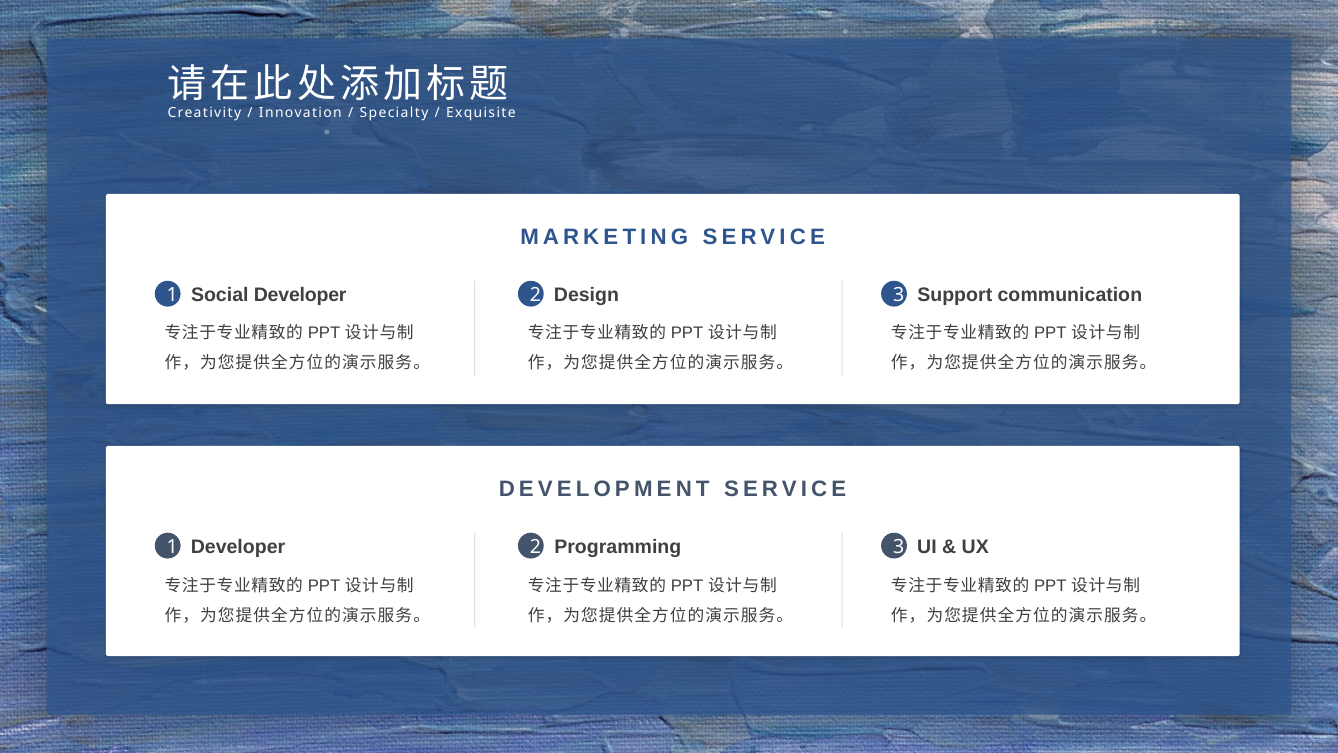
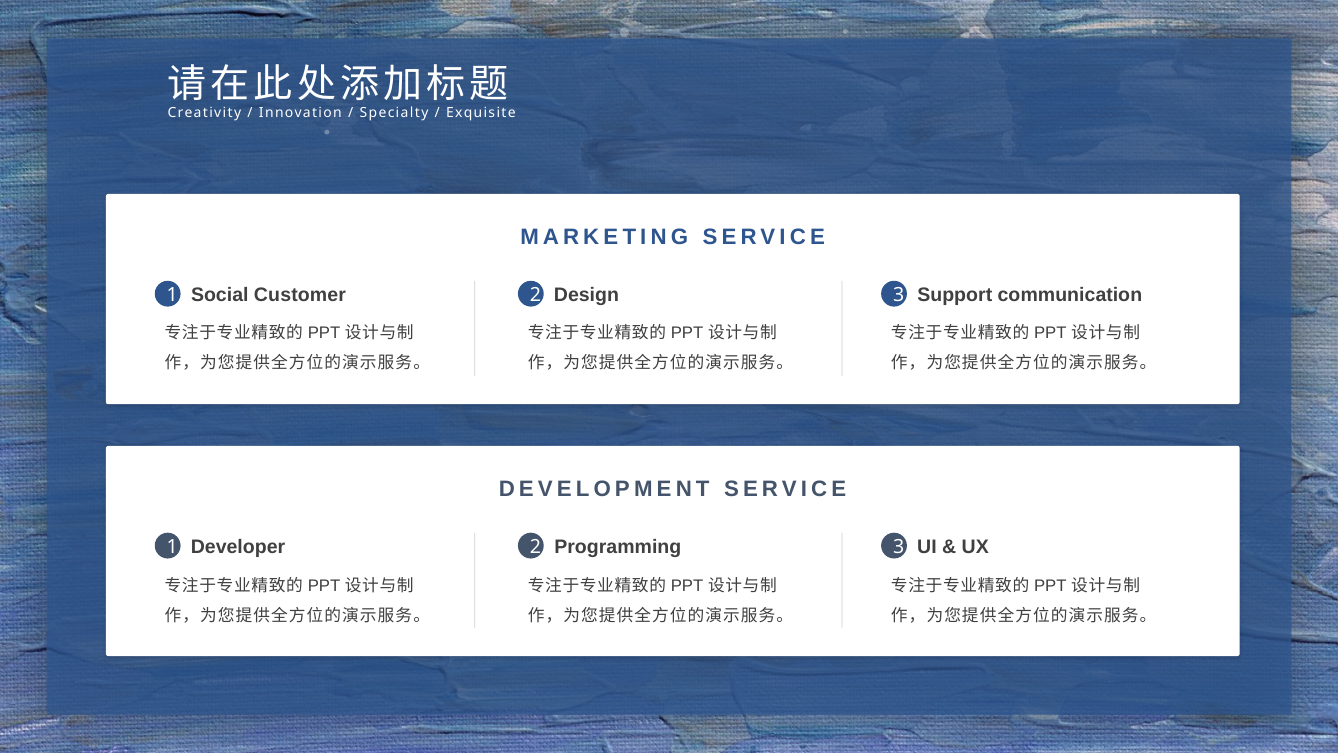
Social Developer: Developer -> Customer
